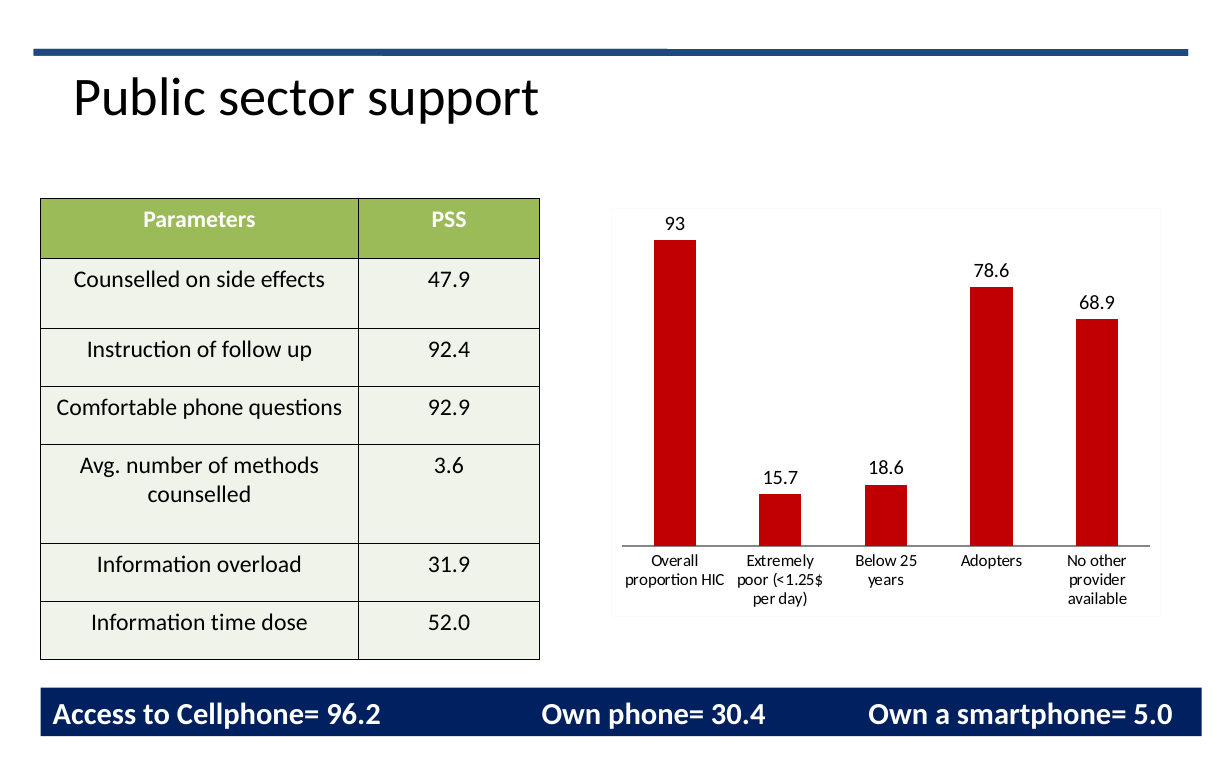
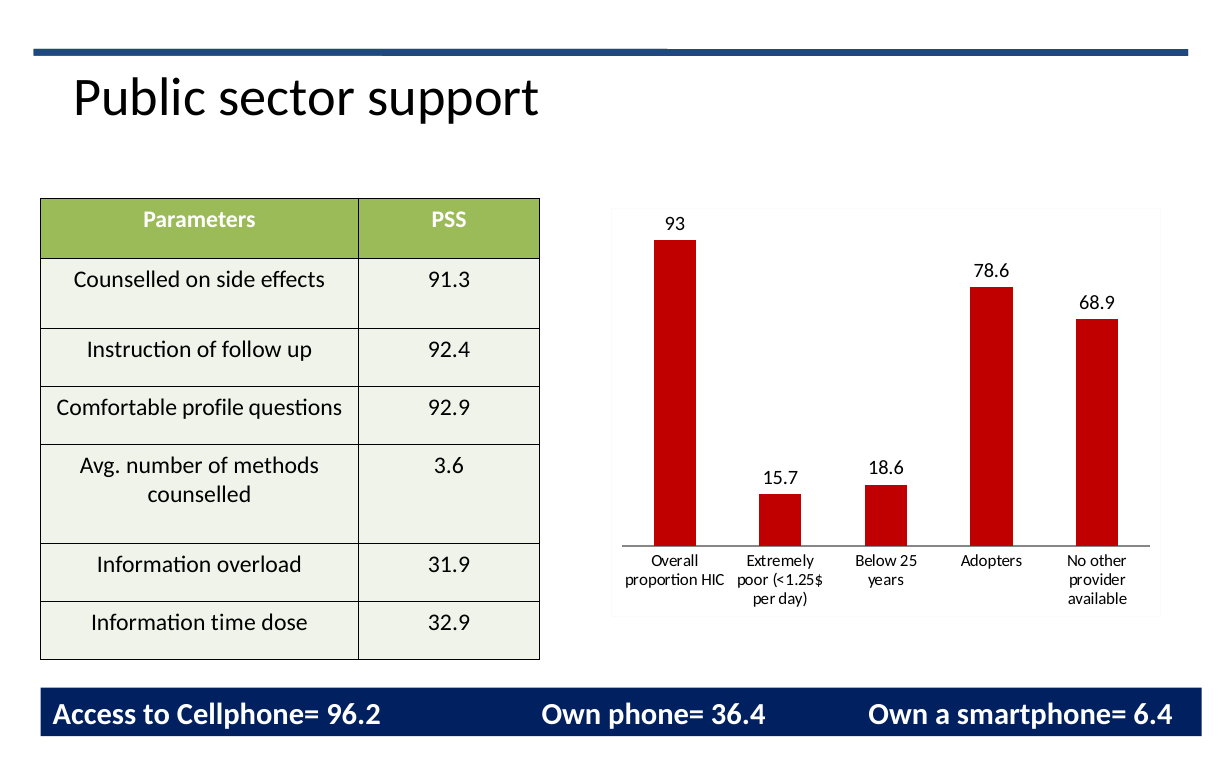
47.9: 47.9 -> 91.3
phone: phone -> profile
52.0: 52.0 -> 32.9
30.4: 30.4 -> 36.4
5.0: 5.0 -> 6.4
